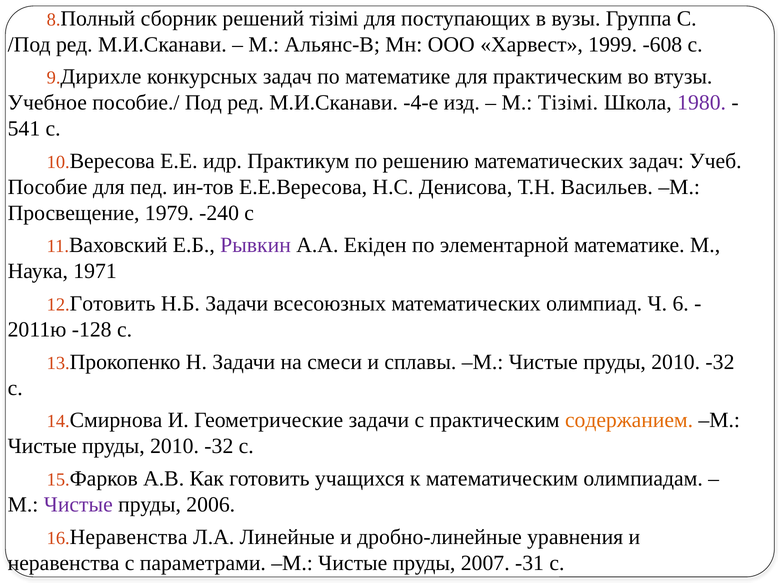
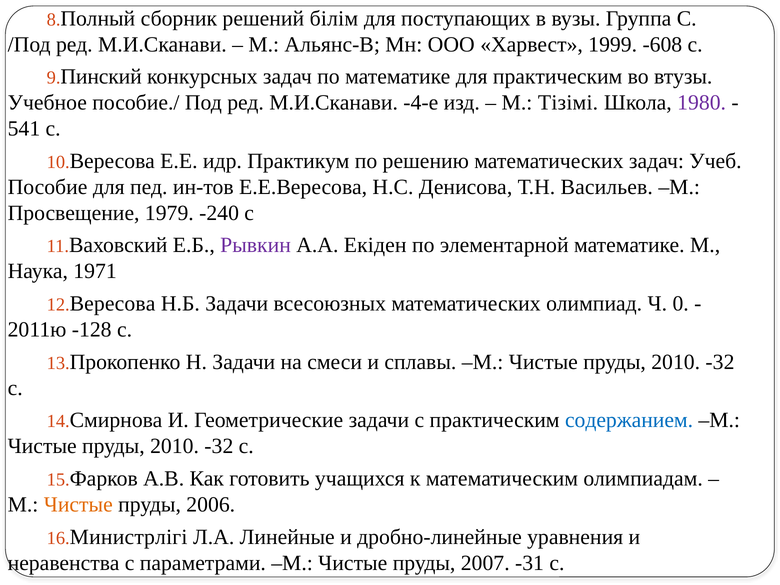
решений тізімі: тізімі -> білім
Дирихле: Дирихле -> Пинский
Готовить at (113, 304): Готовить -> Вересова
6: 6 -> 0
содержанием colour: orange -> blue
Чистые at (78, 505) colour: purple -> orange
Неравенства at (129, 537): Неравенства -> Министрлігі
